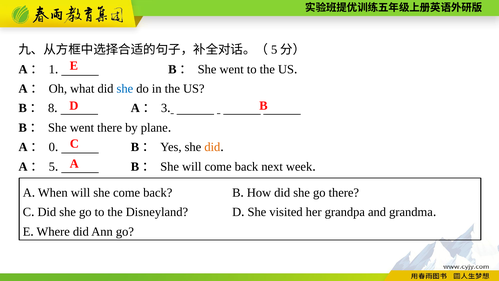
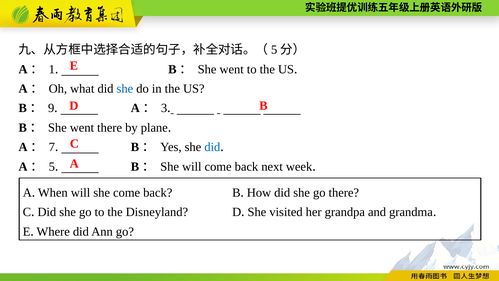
8: 8 -> 9
0: 0 -> 7
did at (212, 147) colour: orange -> blue
